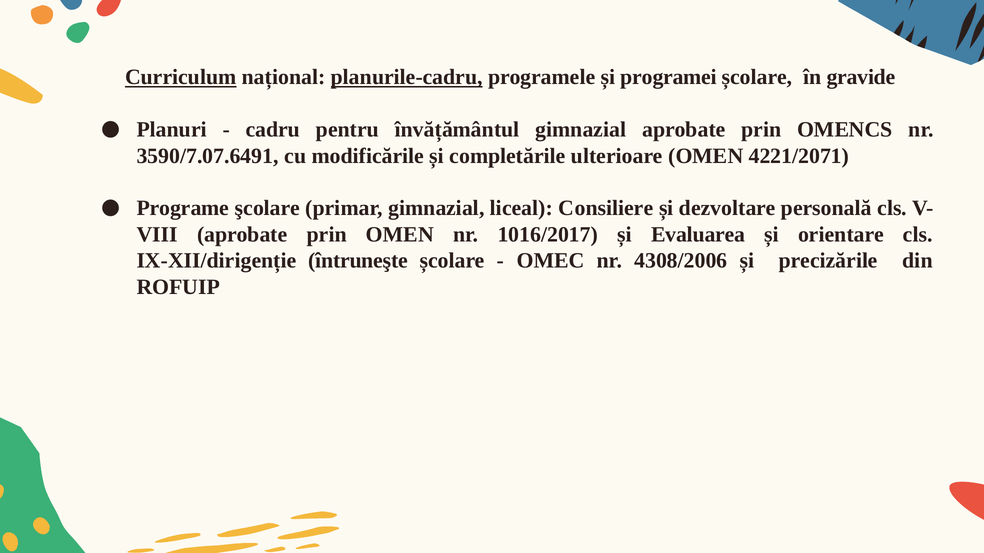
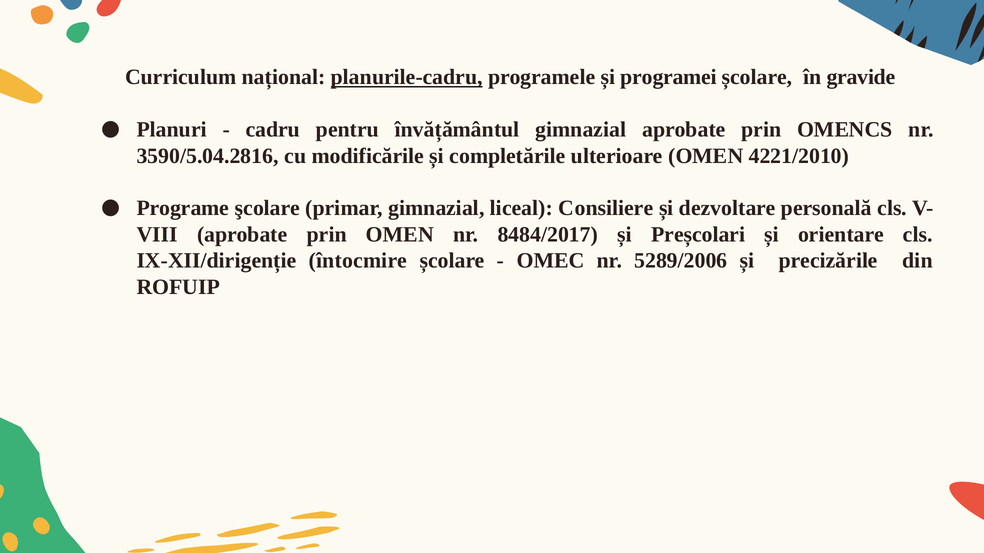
Curriculum underline: present -> none
3590/7.07.6491: 3590/7.07.6491 -> 3590/5.04.2816
4221/2071: 4221/2071 -> 4221/2010
1016/2017: 1016/2017 -> 8484/2017
Evaluarea: Evaluarea -> Preșcolari
întruneşte: întruneşte -> întocmire
4308/2006: 4308/2006 -> 5289/2006
